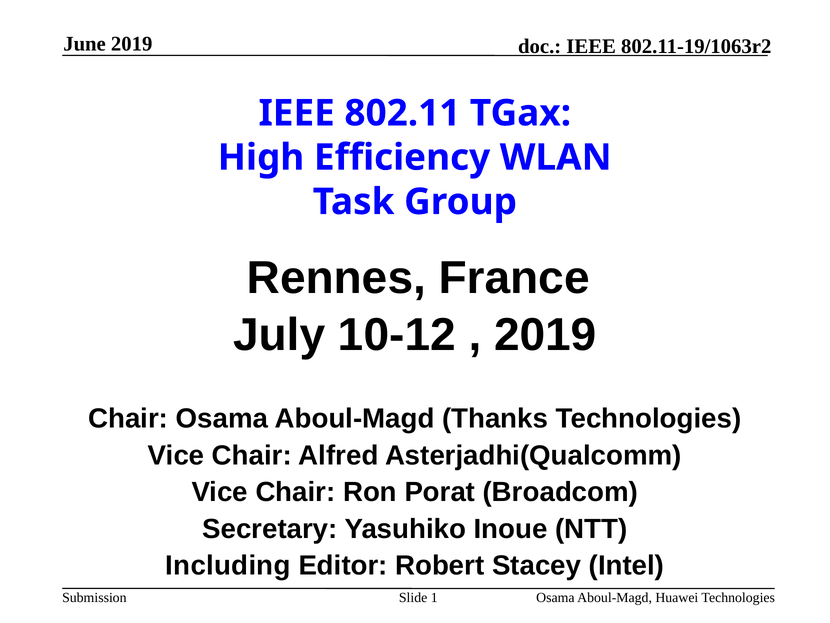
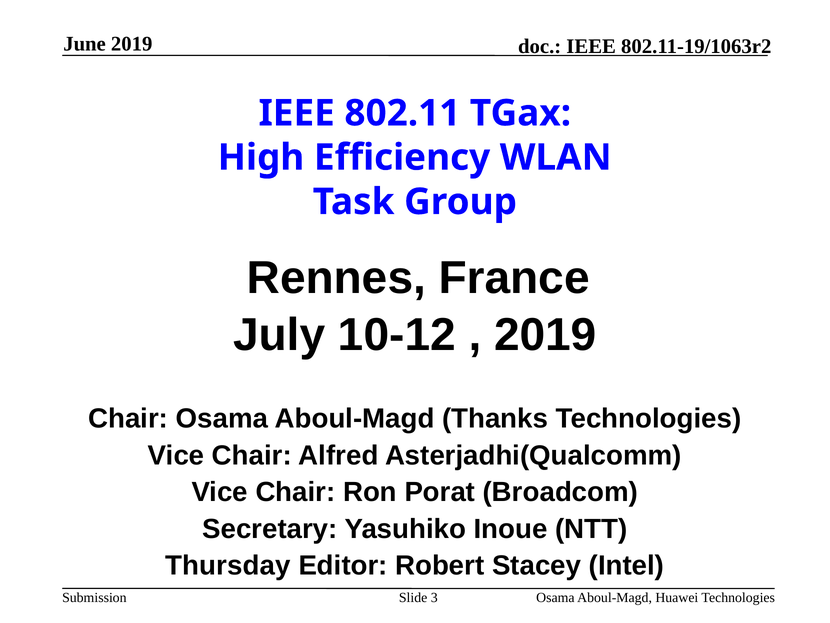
Including: Including -> Thursday
1: 1 -> 3
